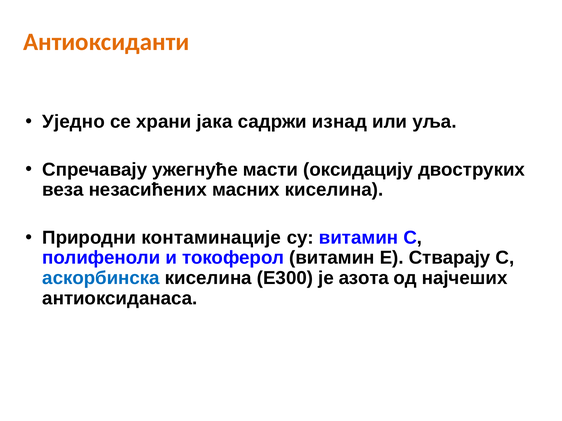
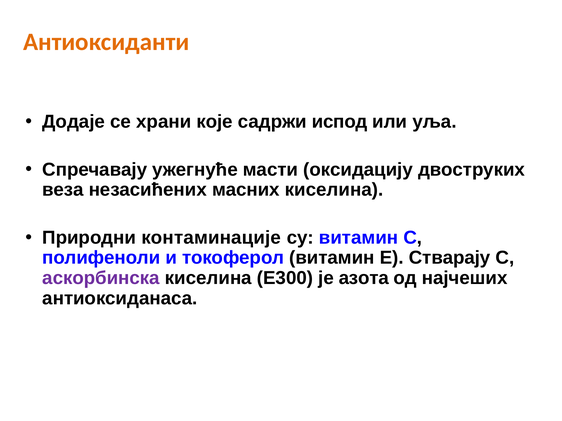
Уједно: Уједно -> Додаје
јака: јака -> које
изнад: изнад -> испод
аскорбинска colour: blue -> purple
